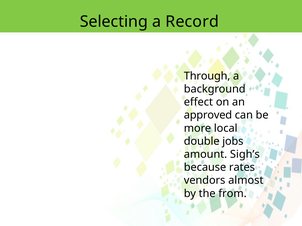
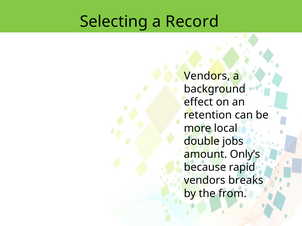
Through at (207, 76): Through -> Vendors
approved: approved -> retention
Sigh’s: Sigh’s -> Only’s
rates: rates -> rapid
almost: almost -> breaks
